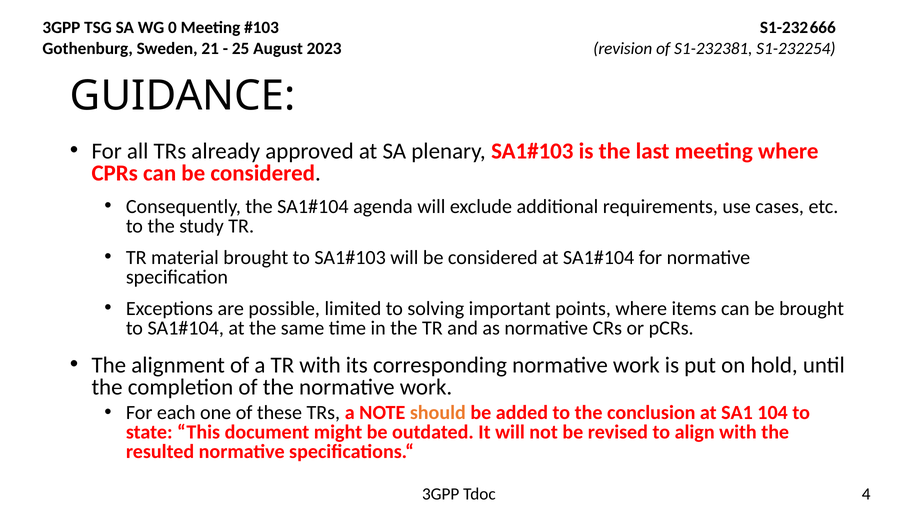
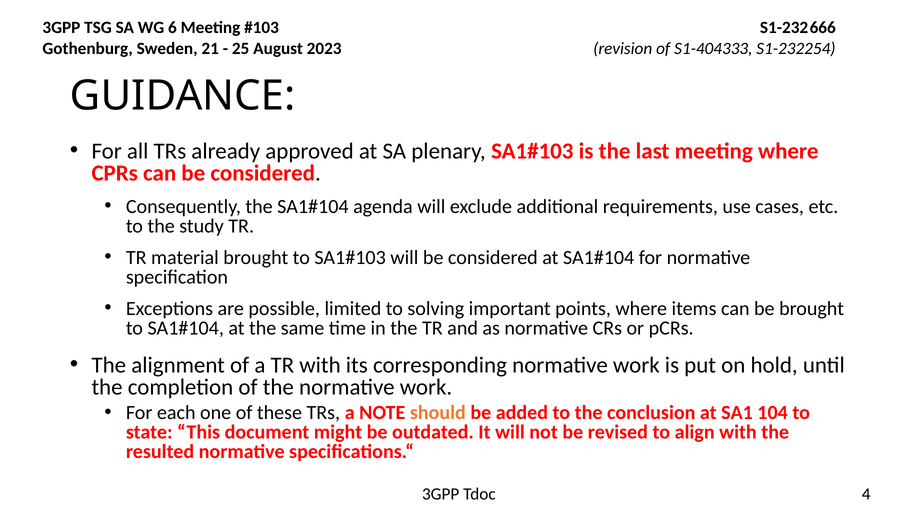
0: 0 -> 6
S1-232381: S1-232381 -> S1-404333
